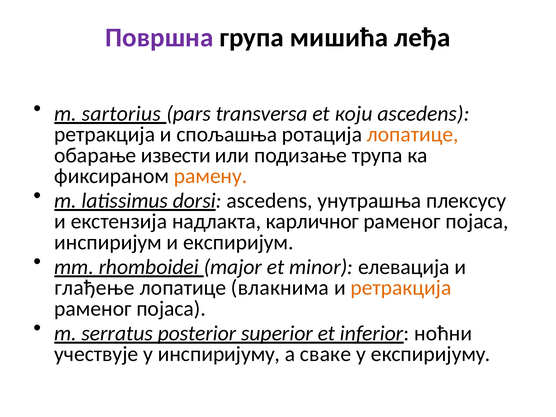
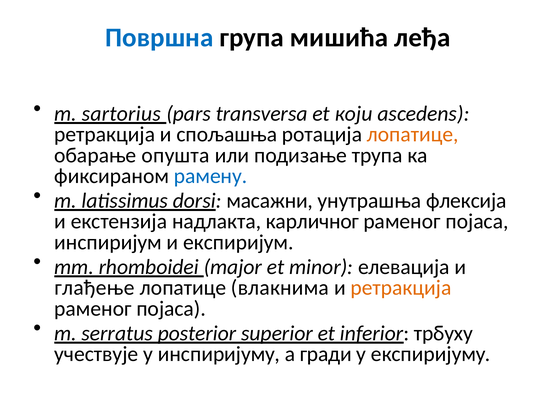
Површна colour: purple -> blue
извести: извести -> опушта
рамену colour: orange -> blue
dorsi ascedens: ascedens -> масажни
плексусу: плексусу -> флексија
ноћни: ноћни -> трбуху
сваке: сваке -> гради
